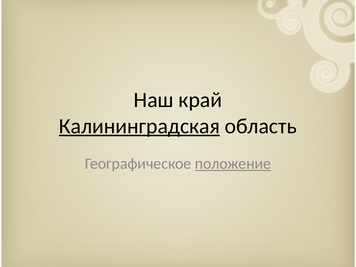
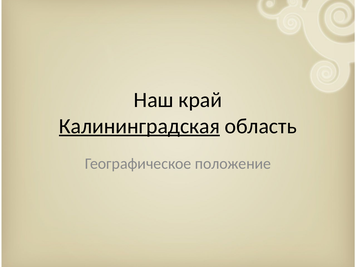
положение underline: present -> none
